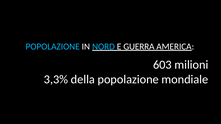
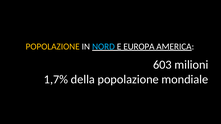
POPOLAZIONE at (53, 47) colour: light blue -> yellow
GUERRA: GUERRA -> EUROPA
3,3%: 3,3% -> 1,7%
